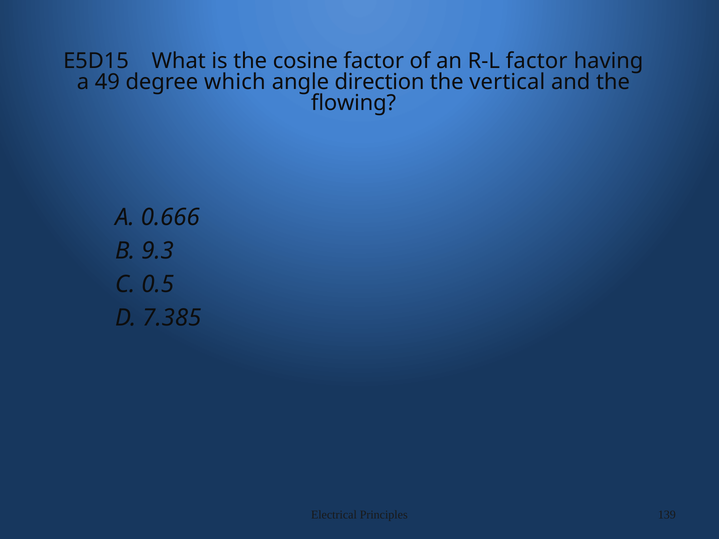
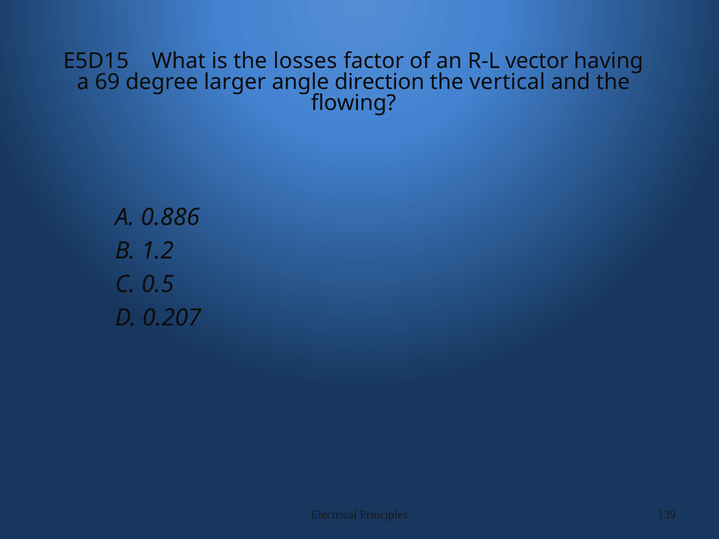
cosine: cosine -> losses
R-L factor: factor -> vector
49: 49 -> 69
which: which -> larger
0.666: 0.666 -> 0.886
9.3: 9.3 -> 1.2
7.385: 7.385 -> 0.207
